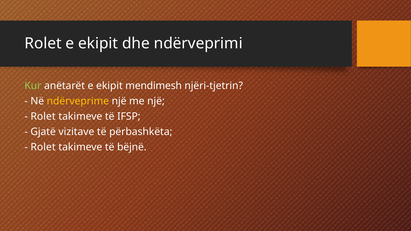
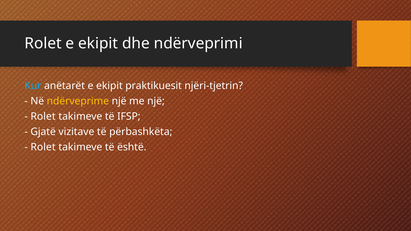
Kur colour: light green -> light blue
mendimesh: mendimesh -> praktikuesit
bëjnë: bëjnë -> është
